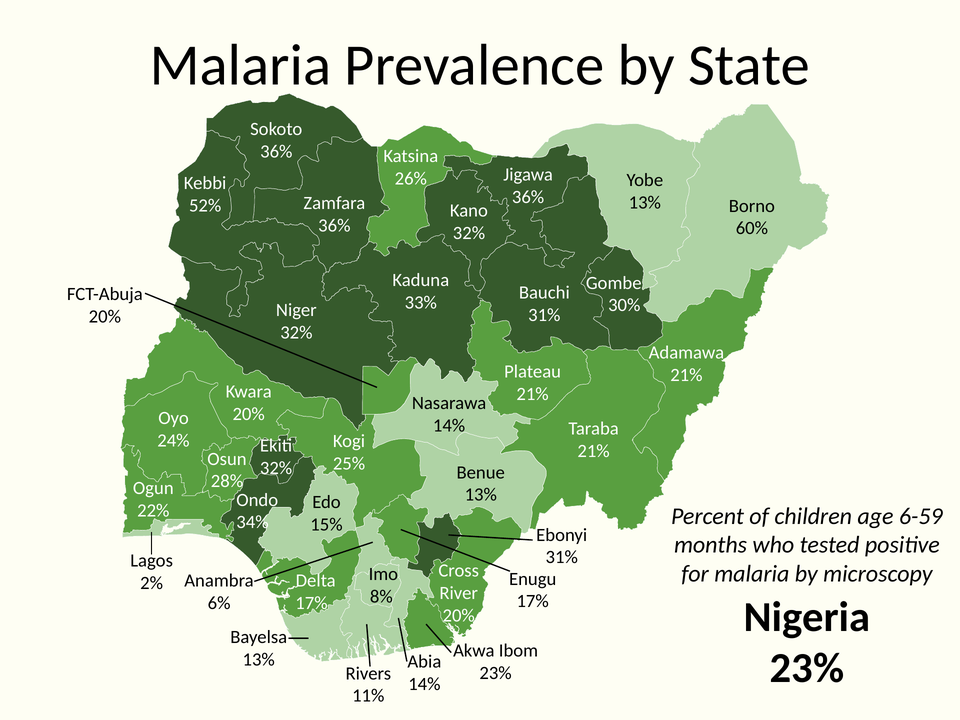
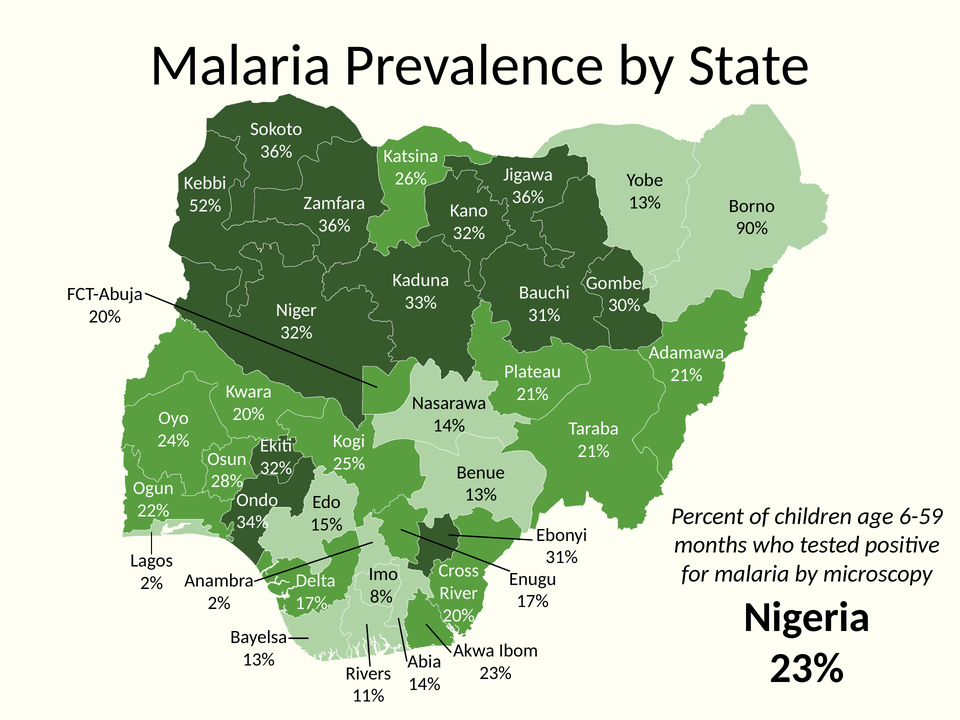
60%: 60% -> 90%
6% at (219, 603): 6% -> 2%
